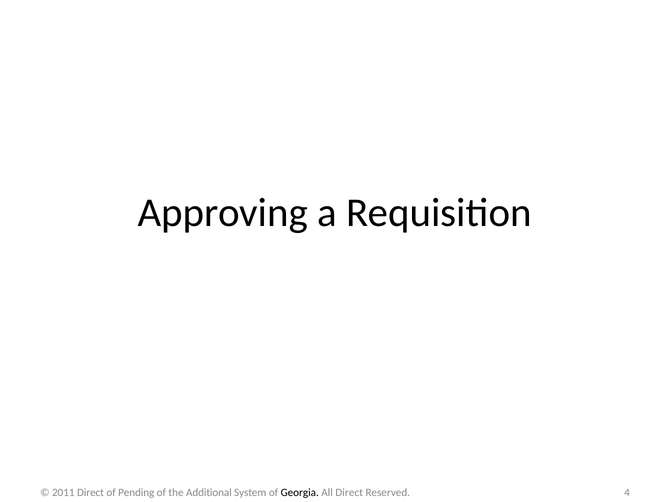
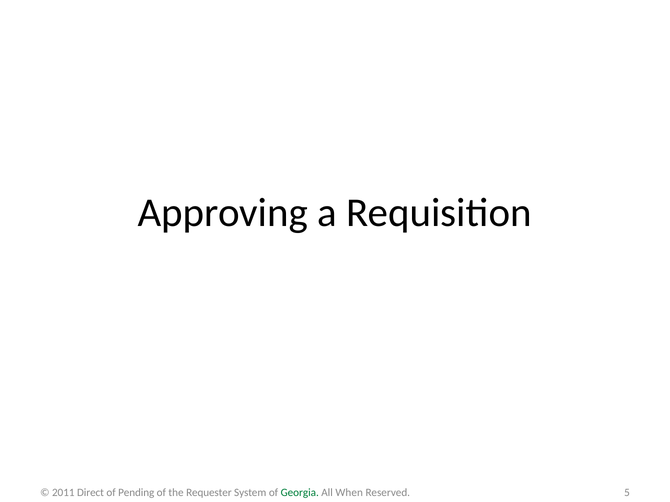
Additional: Additional -> Requester
Georgia colour: black -> green
All Direct: Direct -> When
4: 4 -> 5
